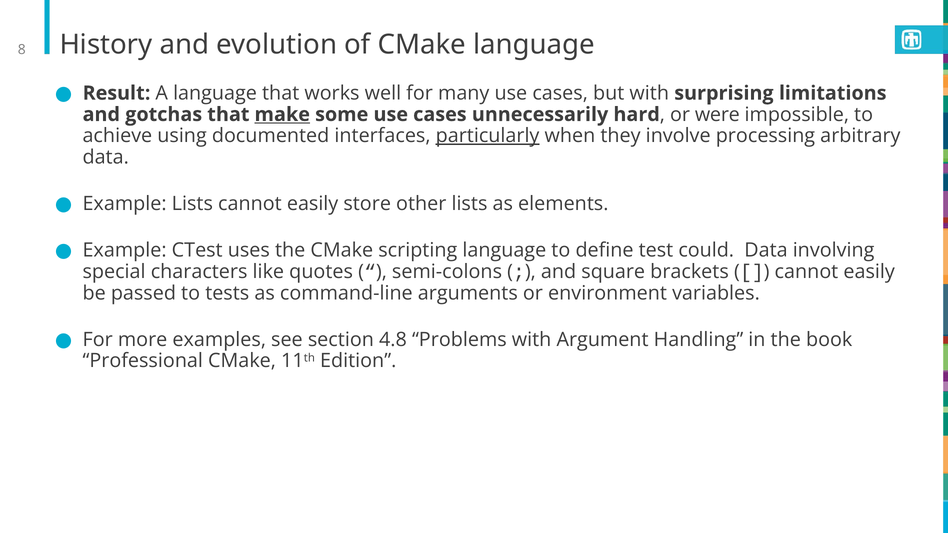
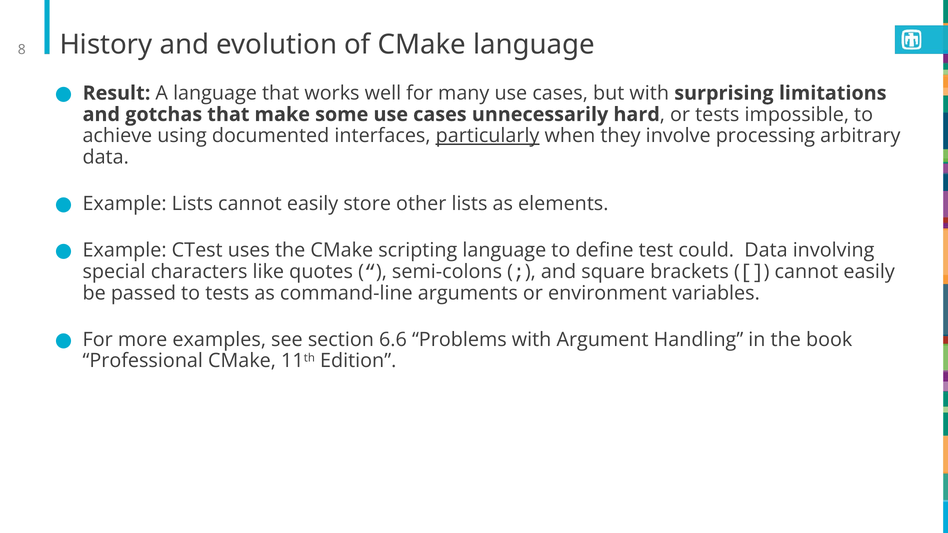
make underline: present -> none
or were: were -> tests
4.8: 4.8 -> 6.6
